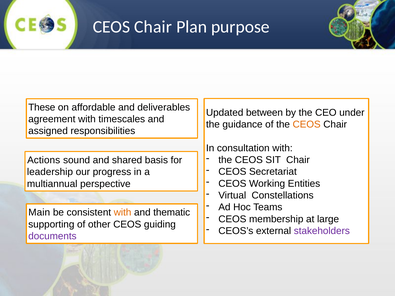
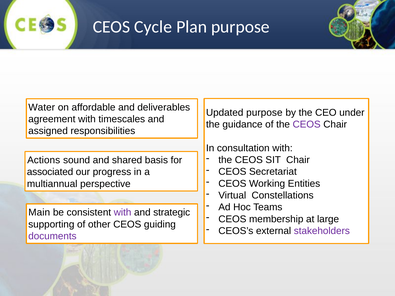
Chair at (153, 27): Chair -> Cycle
These: These -> Water
Updated between: between -> purpose
CEOS at (307, 124) colour: orange -> purple
leadership: leadership -> associated
with at (123, 213) colour: orange -> purple
thematic: thematic -> strategic
